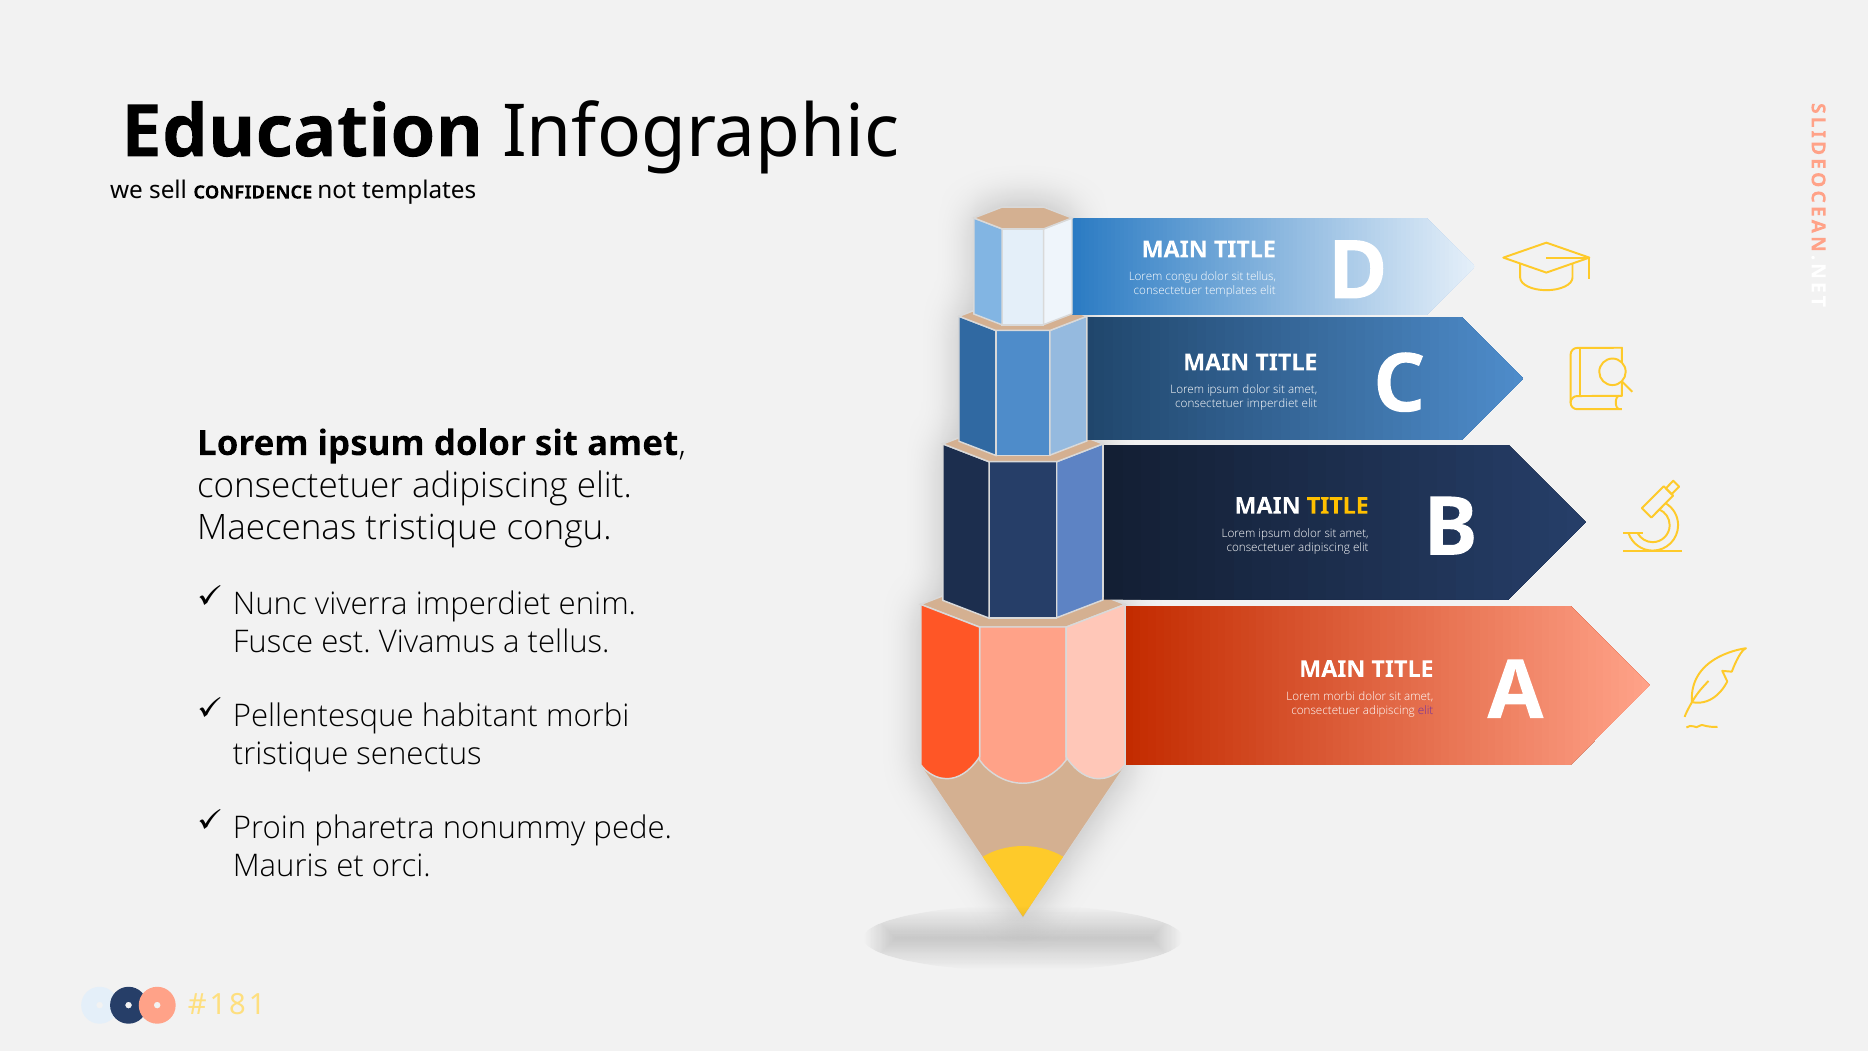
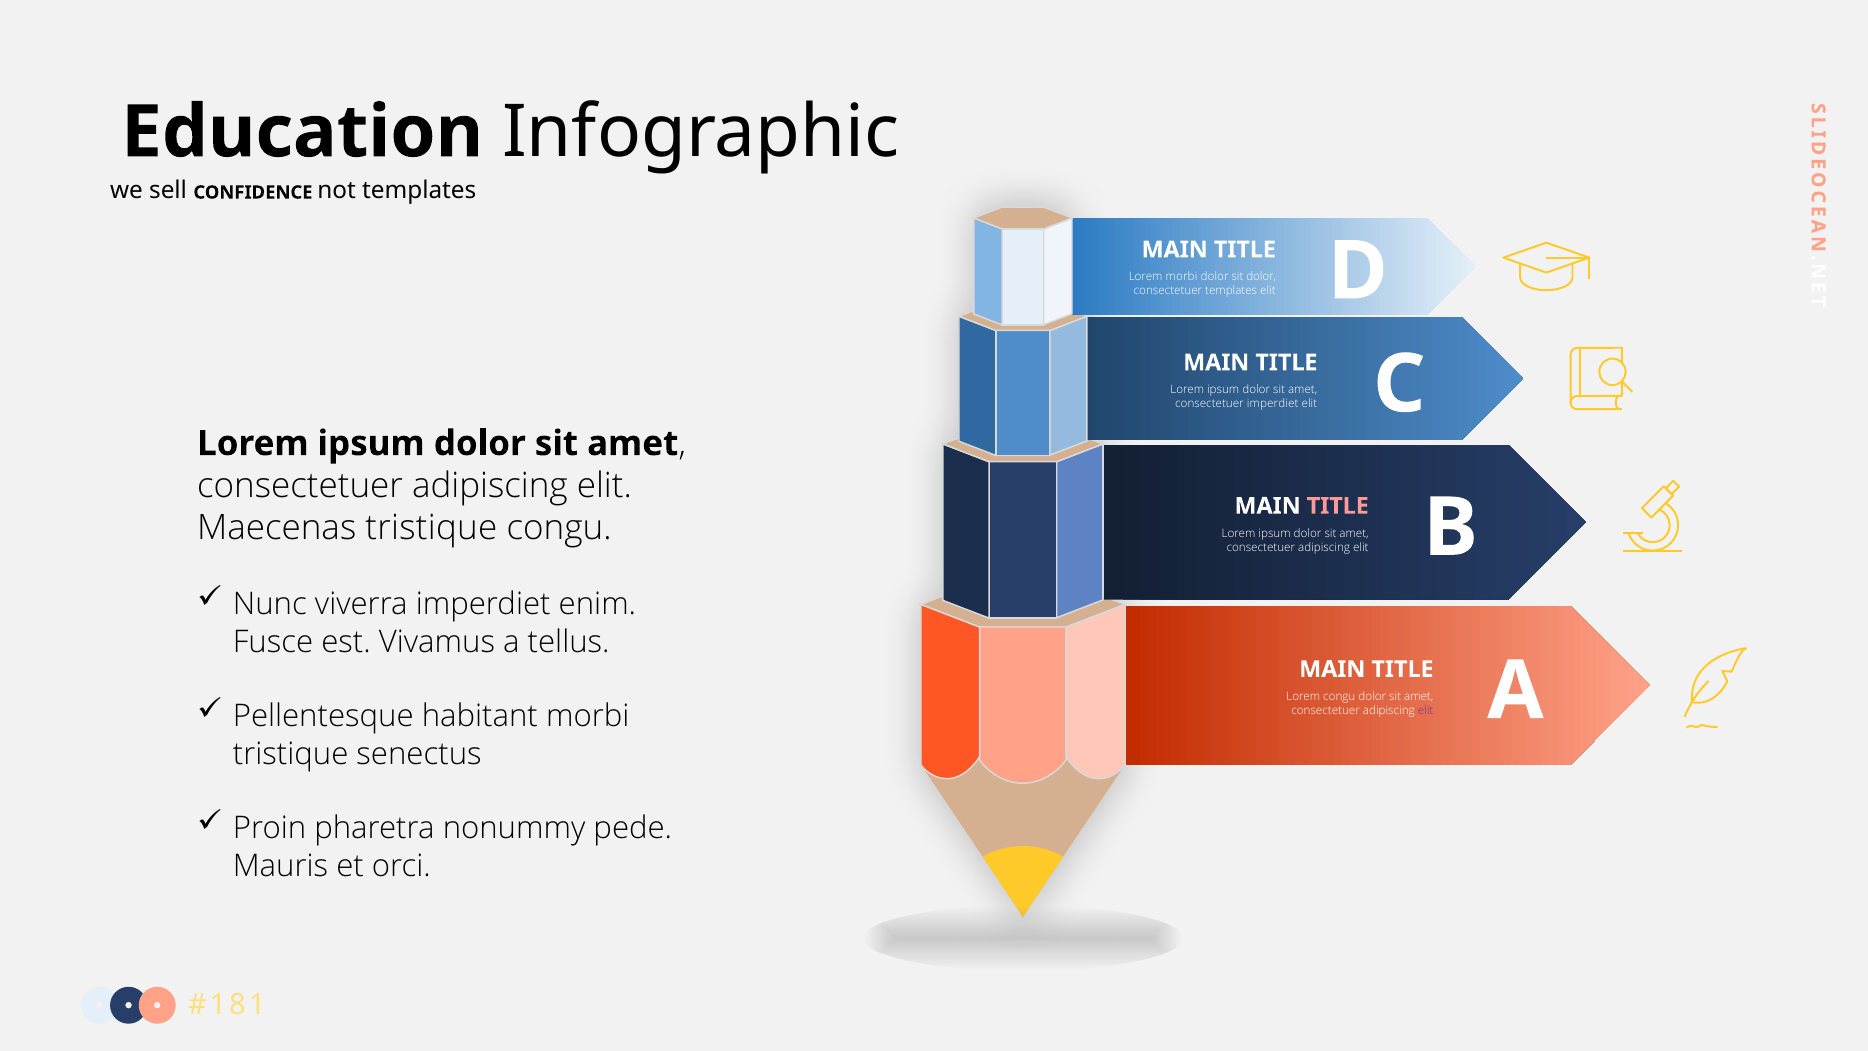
Lorem congu: congu -> morbi
sit tellus: tellus -> dolor
TITLE at (1338, 506) colour: yellow -> pink
Lorem morbi: morbi -> congu
